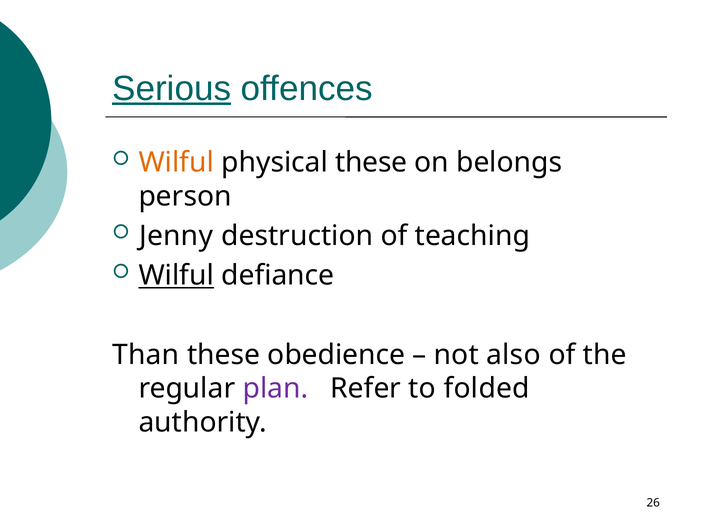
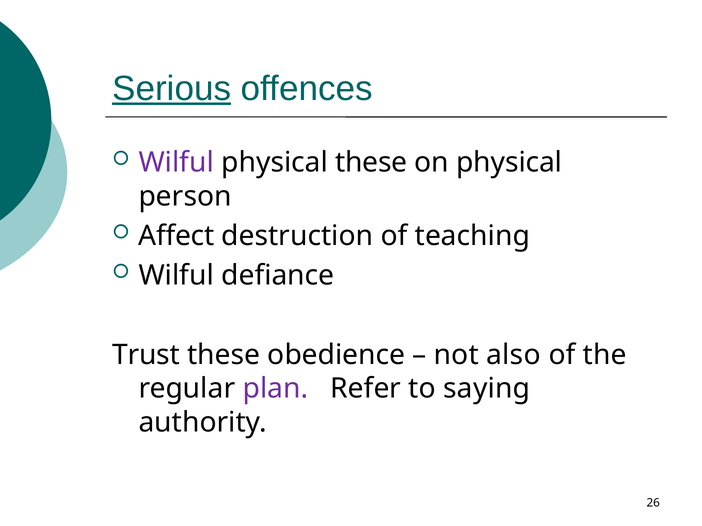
Wilful at (176, 163) colour: orange -> purple
on belongs: belongs -> physical
Jenny: Jenny -> Affect
Wilful at (176, 276) underline: present -> none
Than: Than -> Trust
folded: folded -> saying
